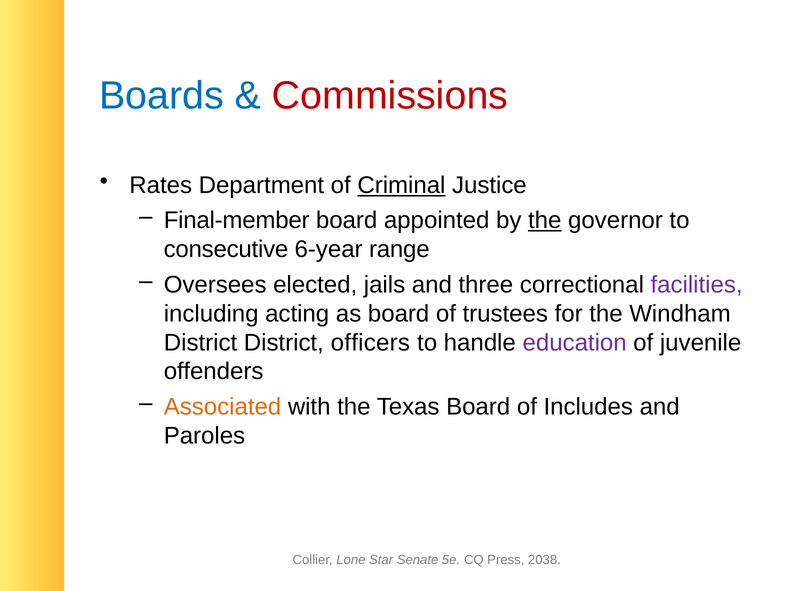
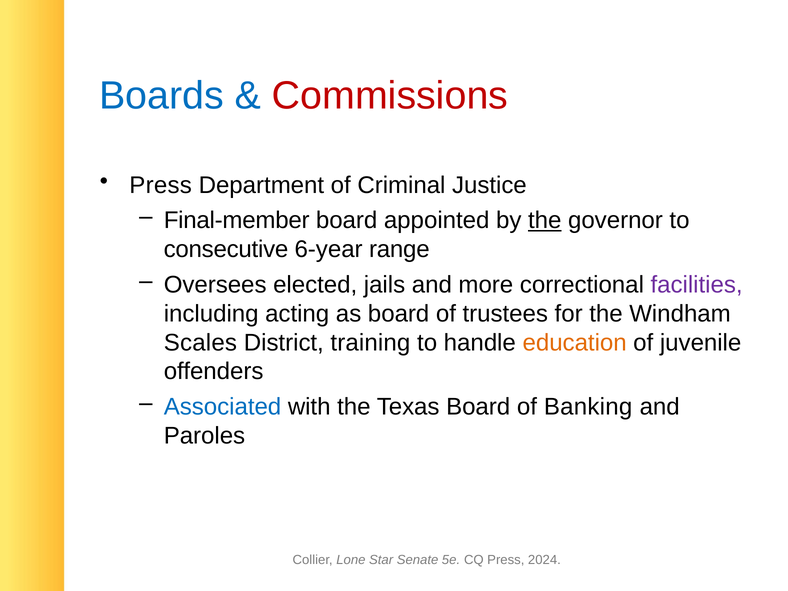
Rates at (161, 185): Rates -> Press
Criminal underline: present -> none
three: three -> more
District at (201, 343): District -> Scales
officers: officers -> training
education colour: purple -> orange
Associated colour: orange -> blue
Includes: Includes -> Banking
2038: 2038 -> 2024
